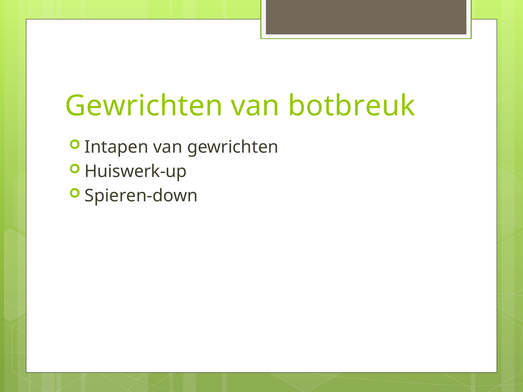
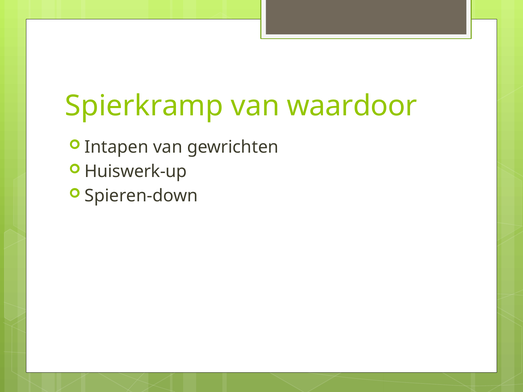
Gewrichten at (144, 106): Gewrichten -> Spierkramp
botbreuk: botbreuk -> waardoor
